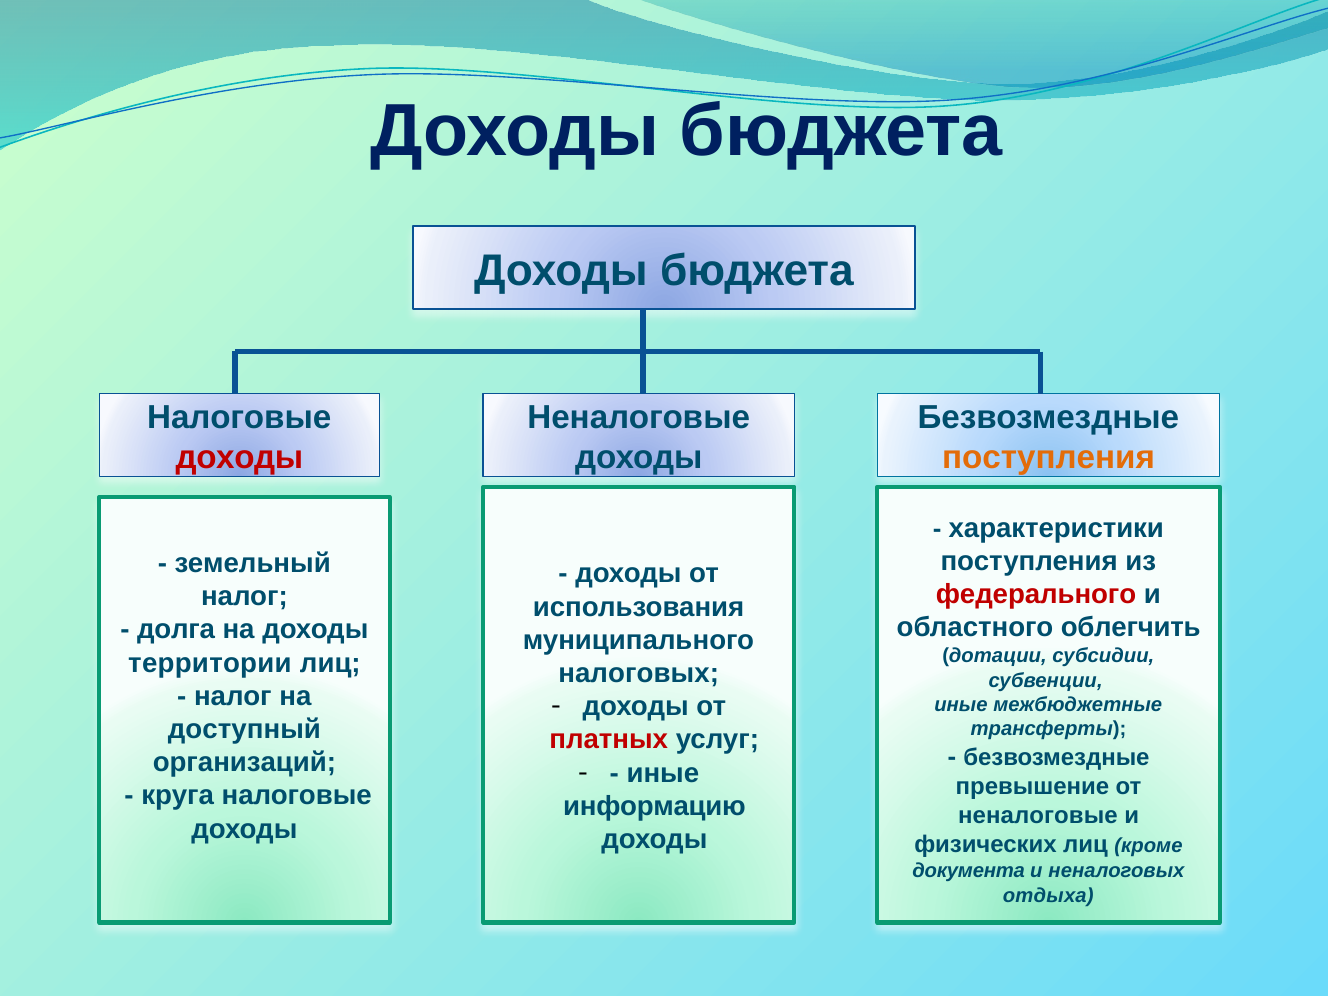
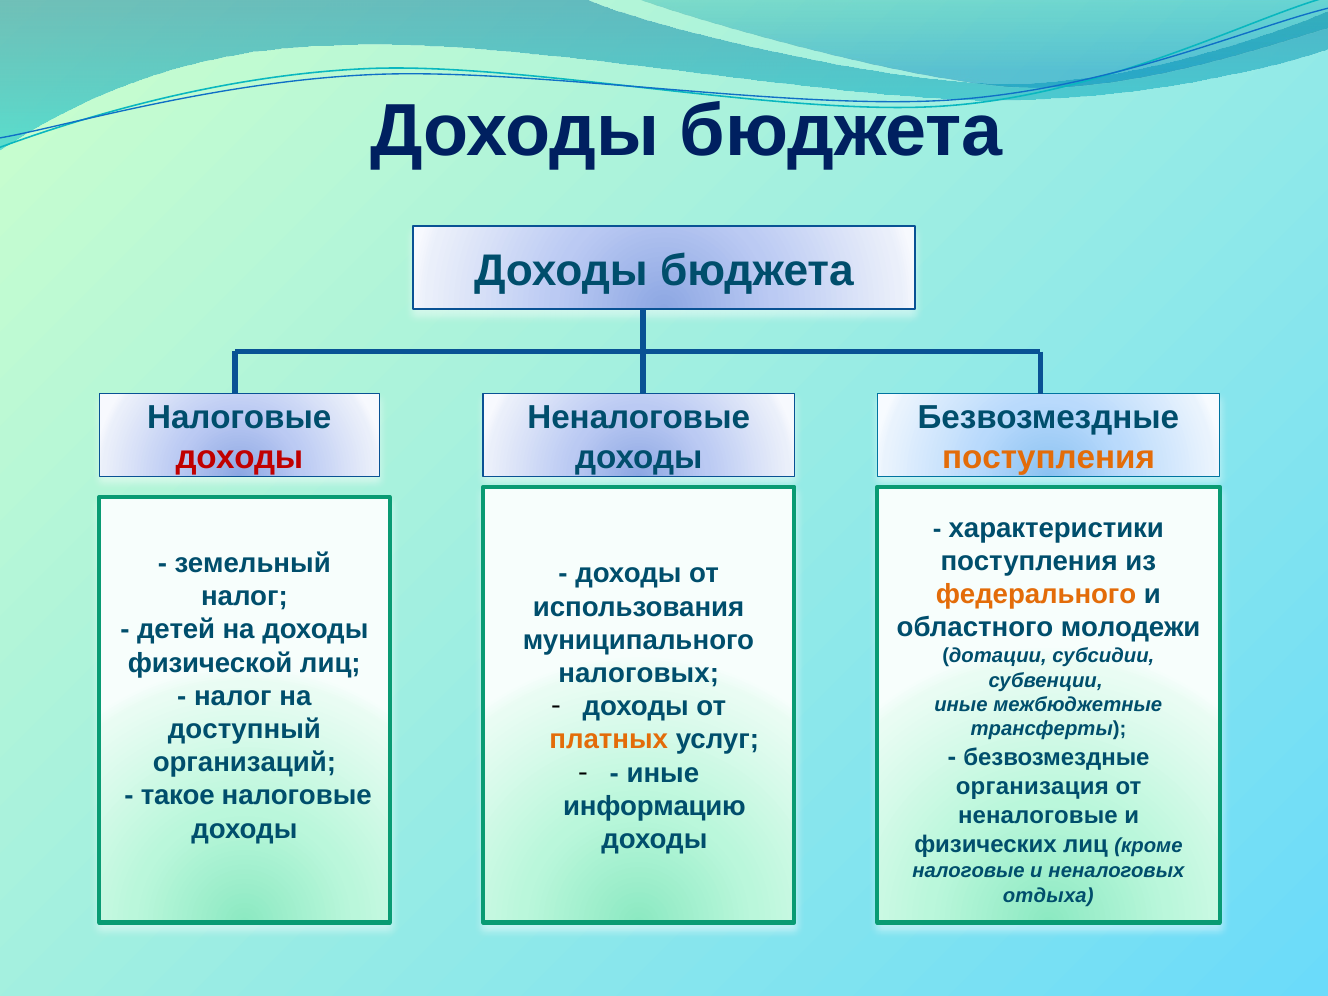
федерального colour: red -> orange
облегчить: облегчить -> молодежи
долга: долга -> детей
территории: территории -> физической
платных colour: red -> orange
превышение: превышение -> организация
круга: круга -> такое
документа at (969, 871): документа -> налоговые
